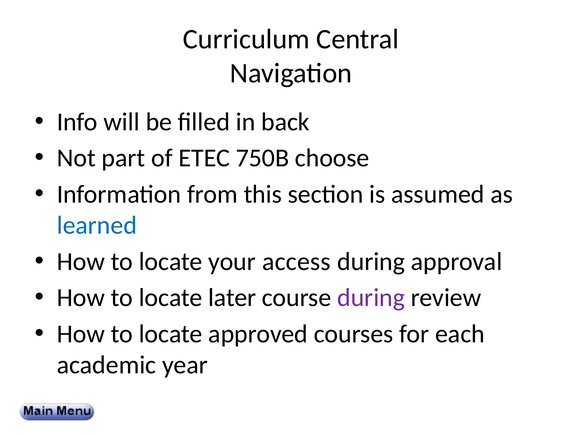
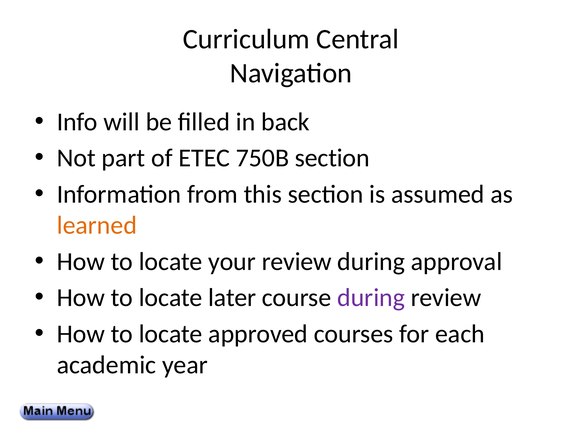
750B choose: choose -> section
learned colour: blue -> orange
your access: access -> review
